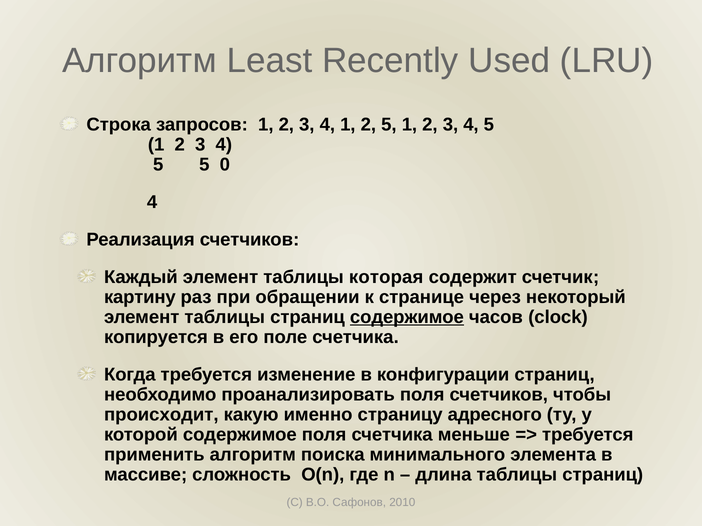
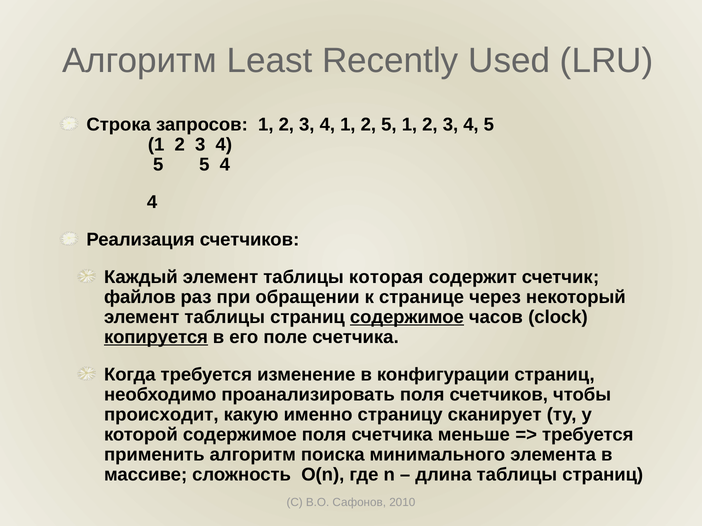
5 0: 0 -> 4
картину: картину -> файлов
копируется underline: none -> present
адресного: адресного -> сканирует
